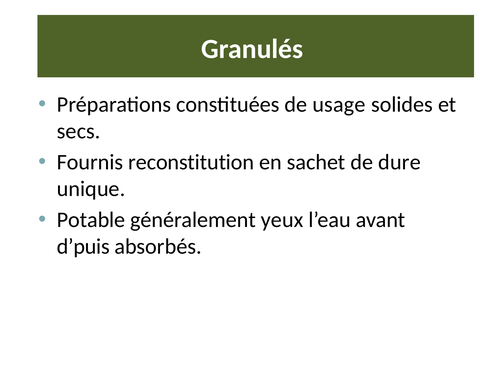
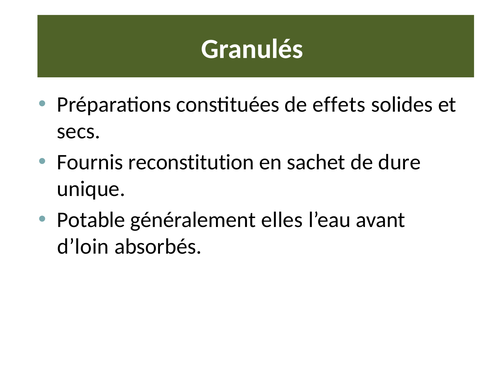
usage: usage -> effets
yeux: yeux -> elles
d’puis: d’puis -> d’loin
